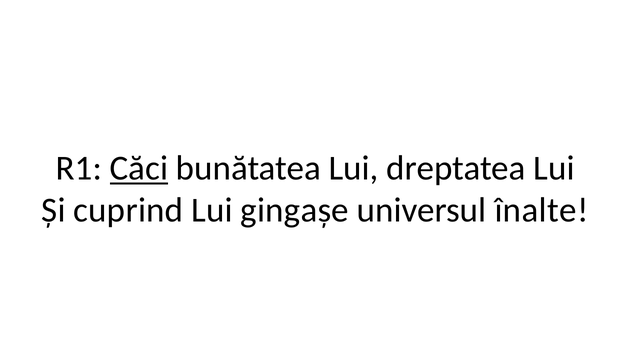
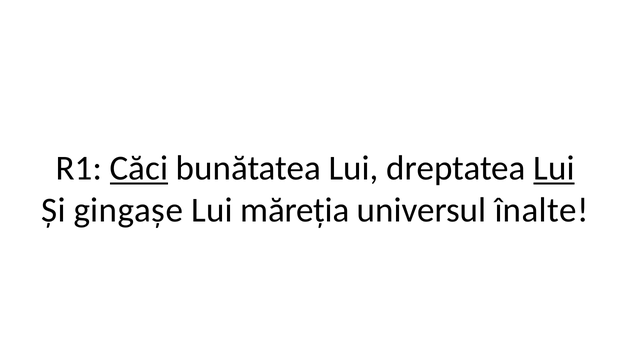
Lui at (554, 168) underline: none -> present
cuprind: cuprind -> gingașe
gingașe: gingașe -> măreția
